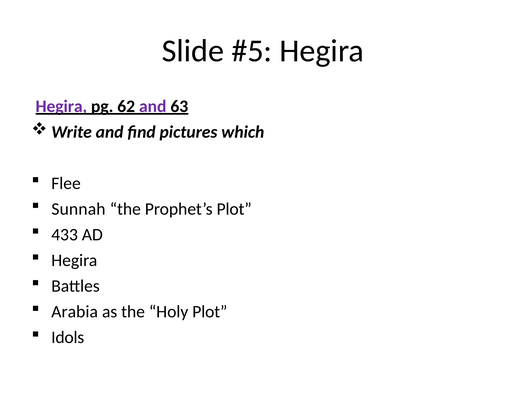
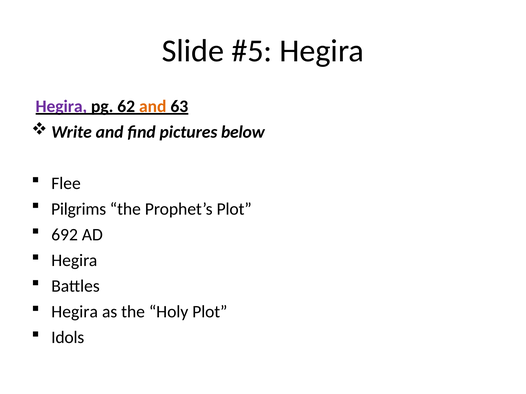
and at (153, 106) colour: purple -> orange
which: which -> below
Sunnah: Sunnah -> Pilgrims
433: 433 -> 692
Arabia at (75, 312): Arabia -> Hegira
